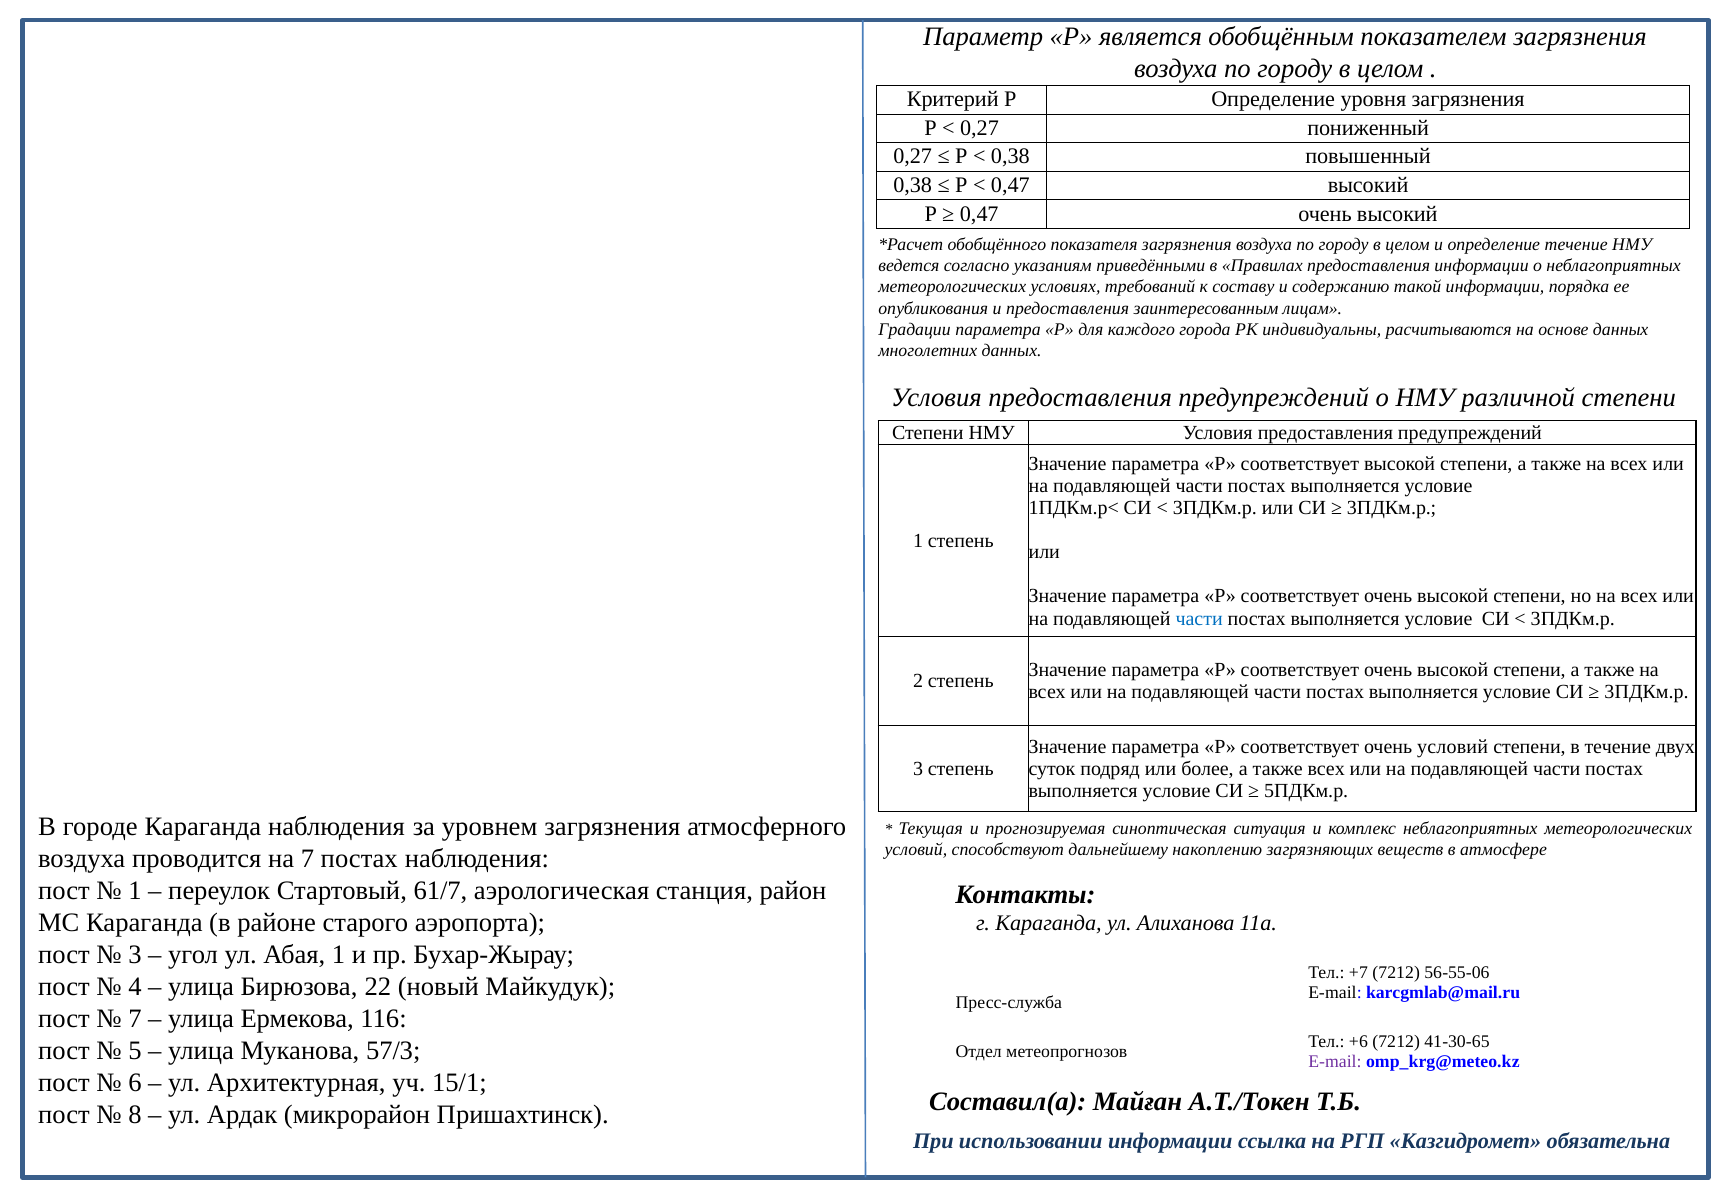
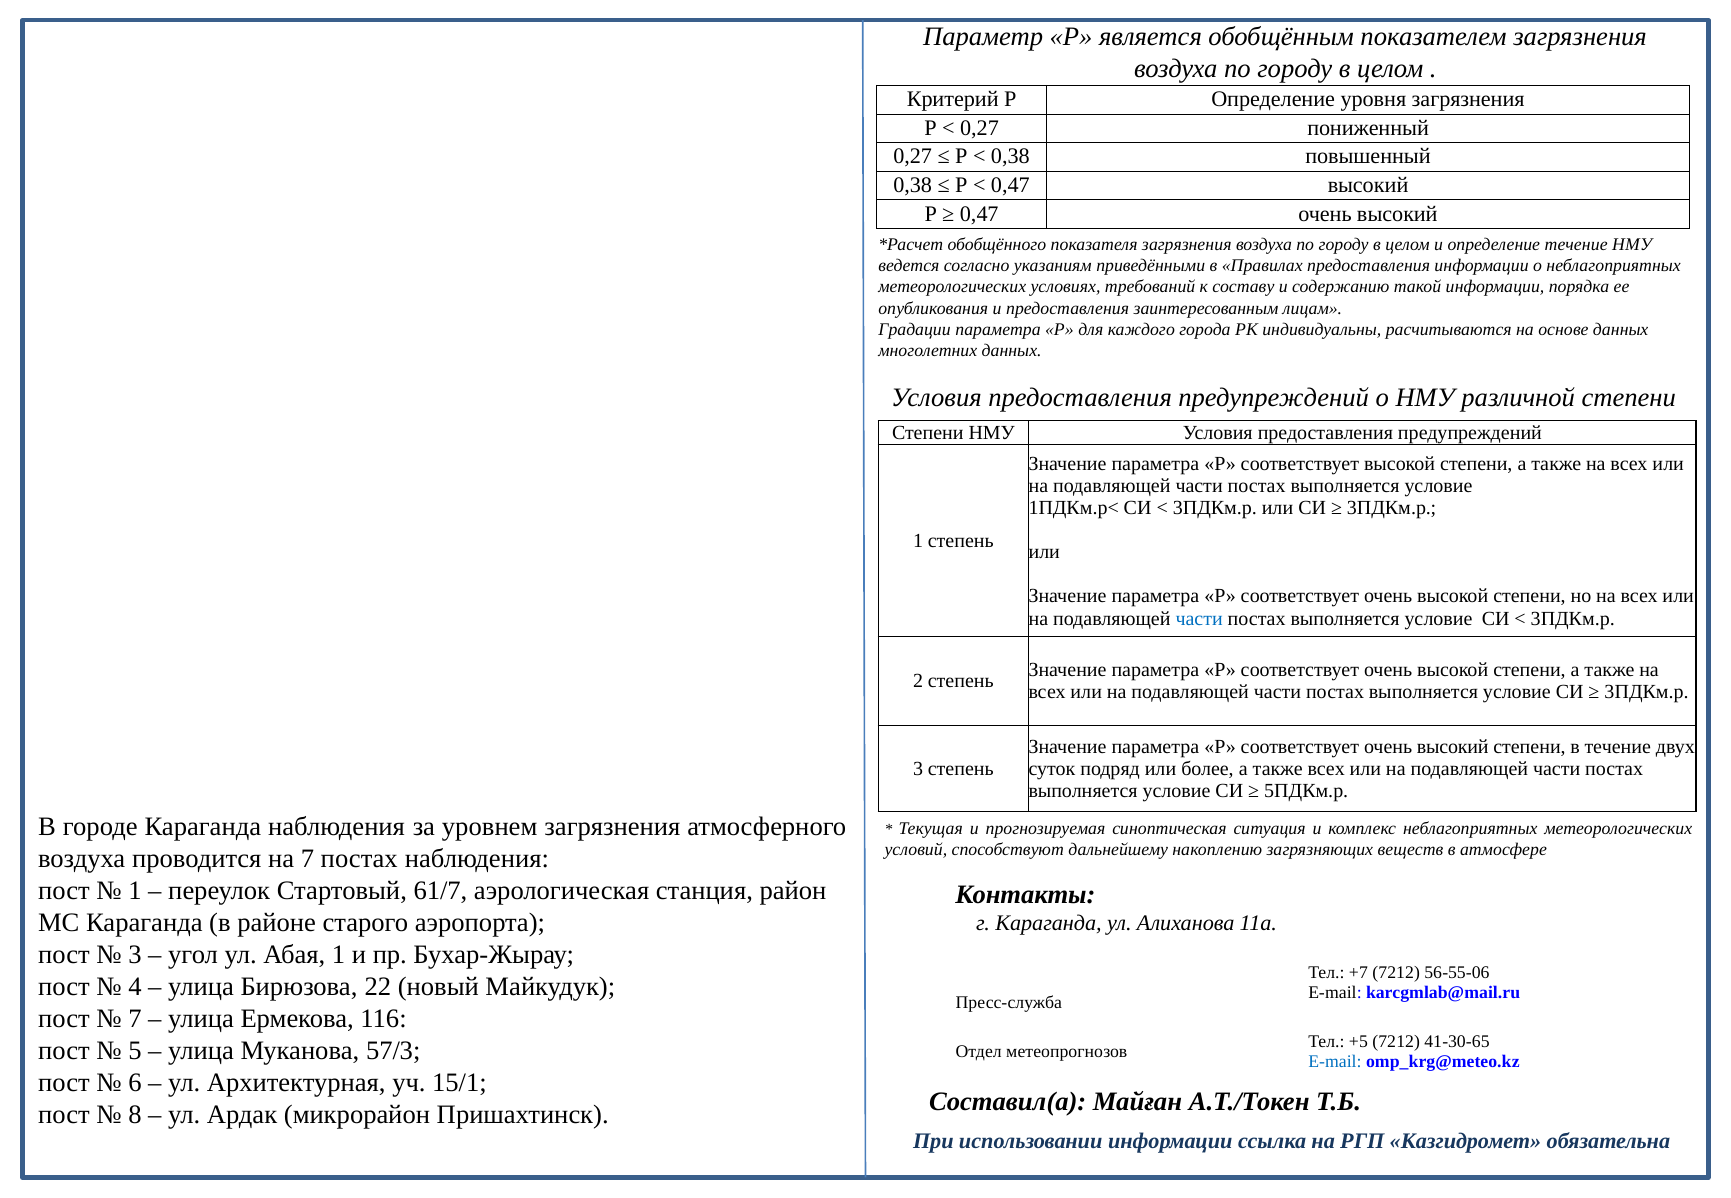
соответствует очень условий: условий -> высокий
+6: +6 -> +5
E-mail at (1335, 1062) colour: purple -> blue
